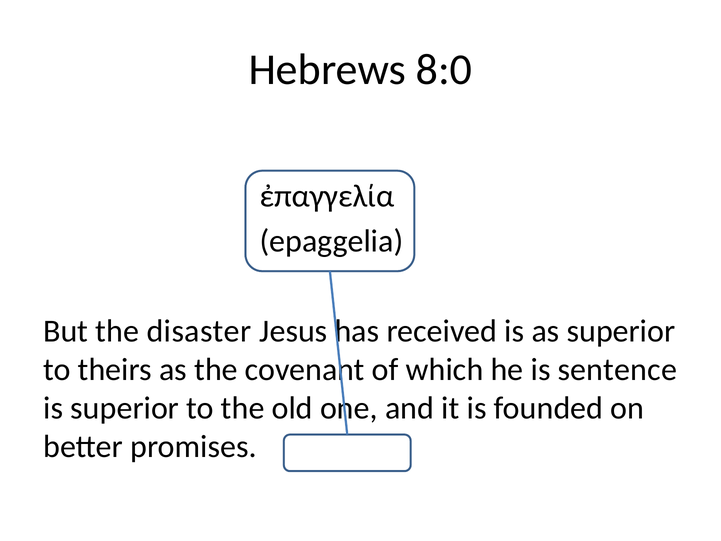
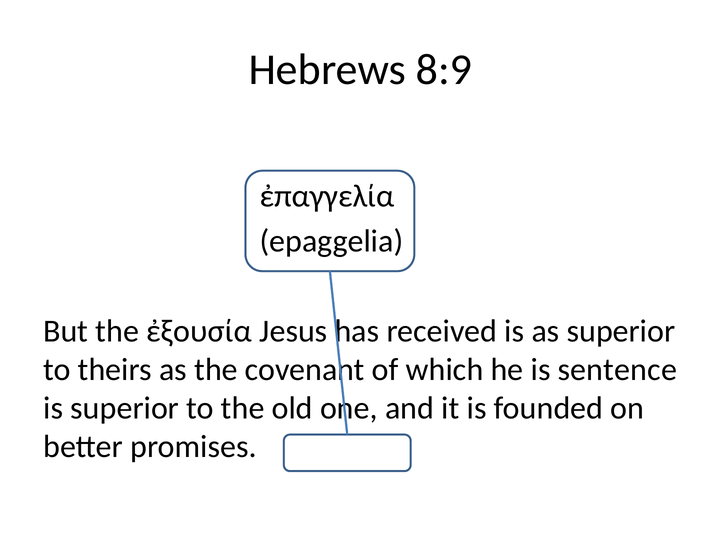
8:0: 8:0 -> 8:9
disaster: disaster -> ἐξουσία
